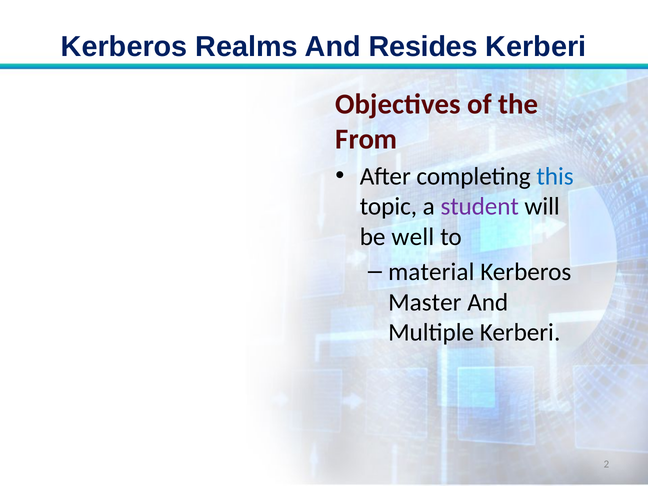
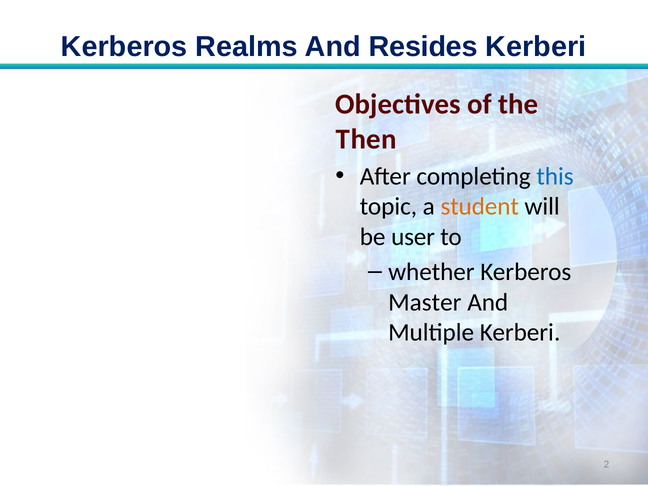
From: From -> Then
student colour: purple -> orange
well: well -> user
material: material -> whether
